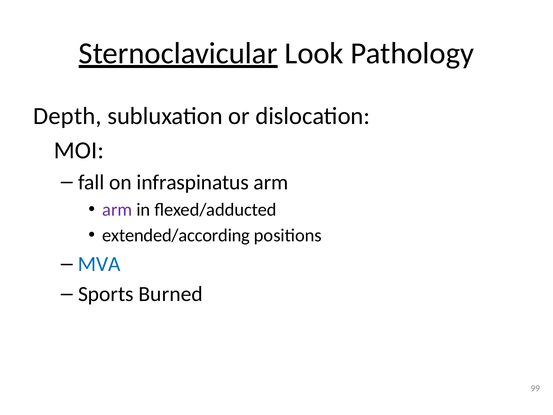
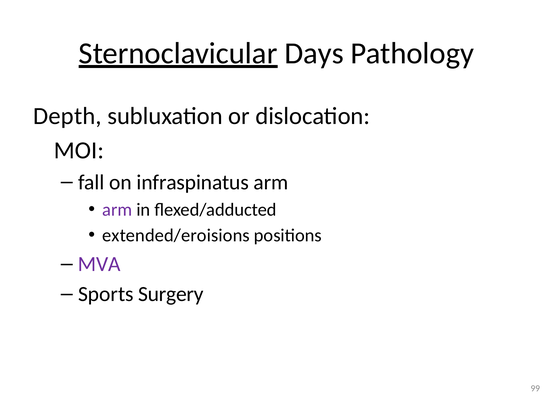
Look: Look -> Days
extended/according: extended/according -> extended/eroisions
MVA colour: blue -> purple
Burned: Burned -> Surgery
